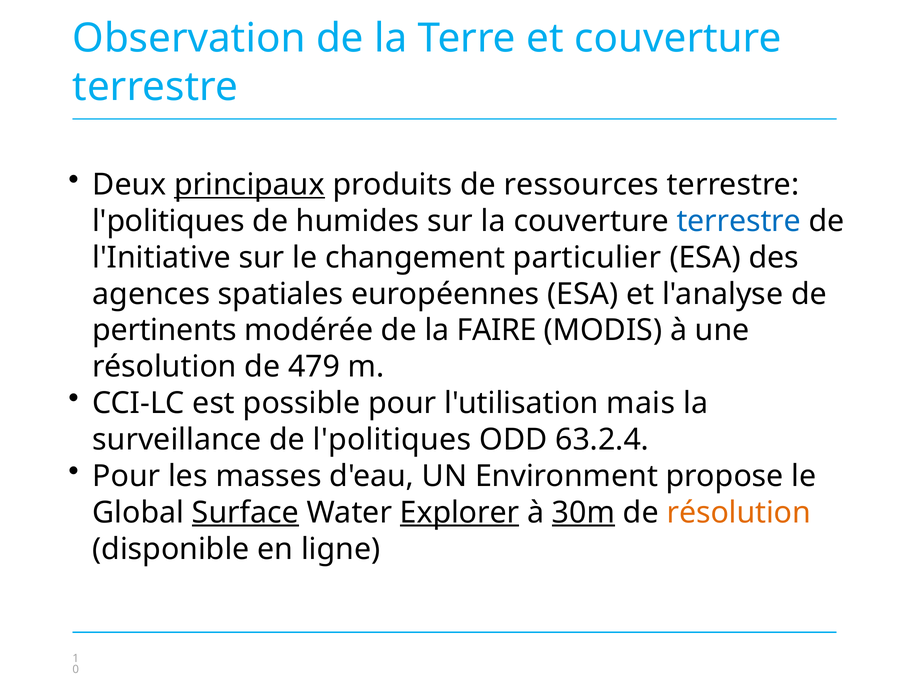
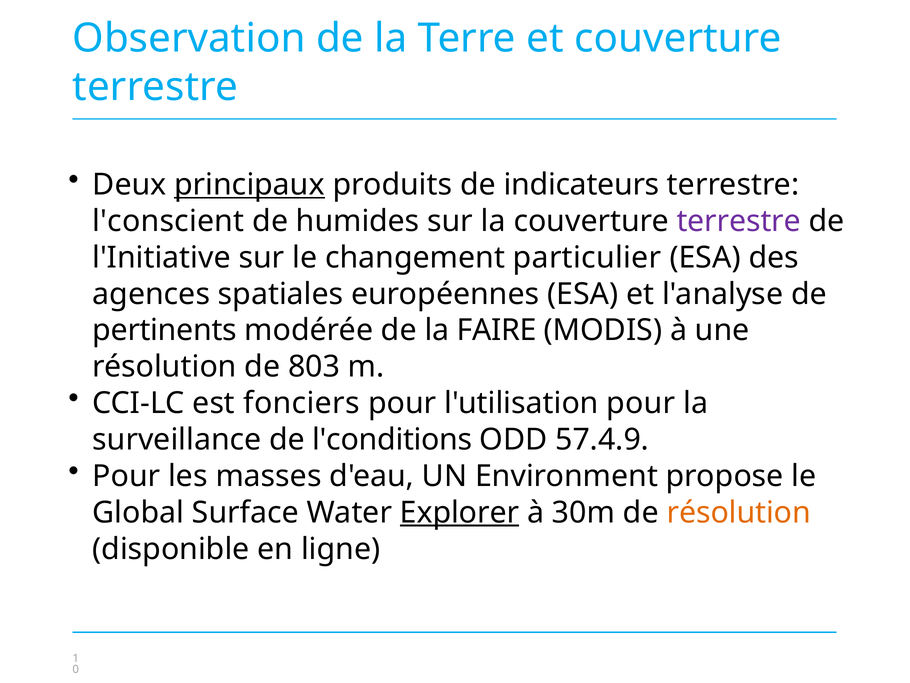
ressources: ressources -> indicateurs
l'politiques at (169, 221): l'politiques -> l'conscient
terrestre at (739, 221) colour: blue -> purple
479: 479 -> 803
possible: possible -> fonciers
l'utilisation mais: mais -> pour
de l'politiques: l'politiques -> l'conditions
63.2.4: 63.2.4 -> 57.4.9
Surface underline: present -> none
30m underline: present -> none
